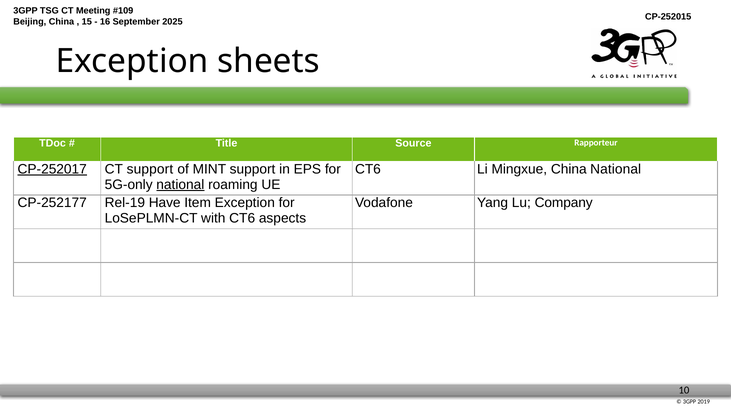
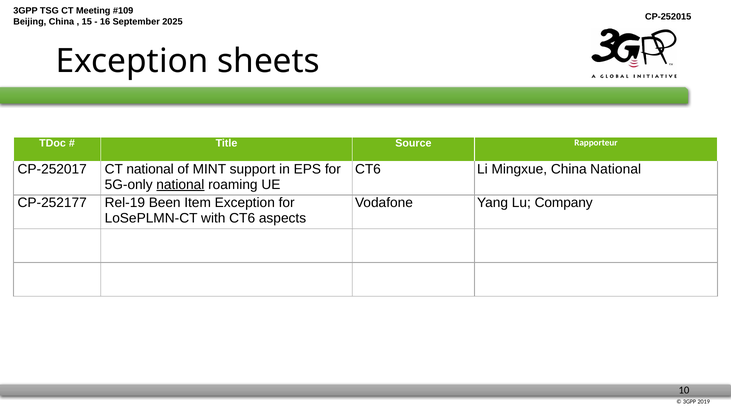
CP-252017 underline: present -> none
CT support: support -> national
Have: Have -> Been
